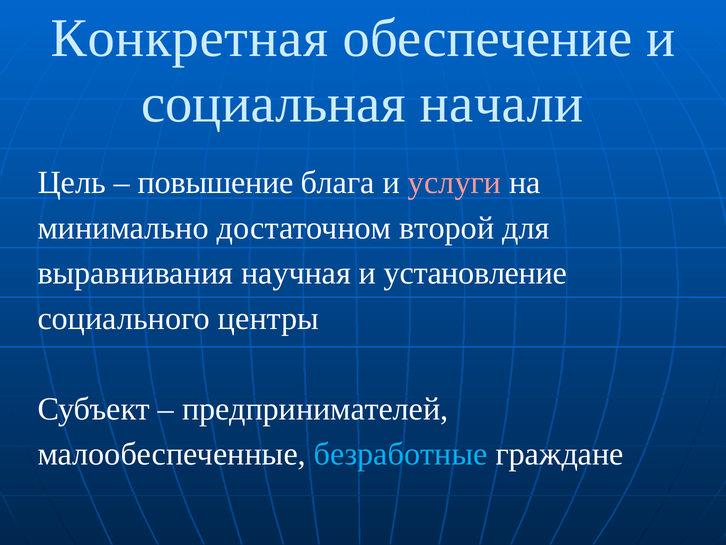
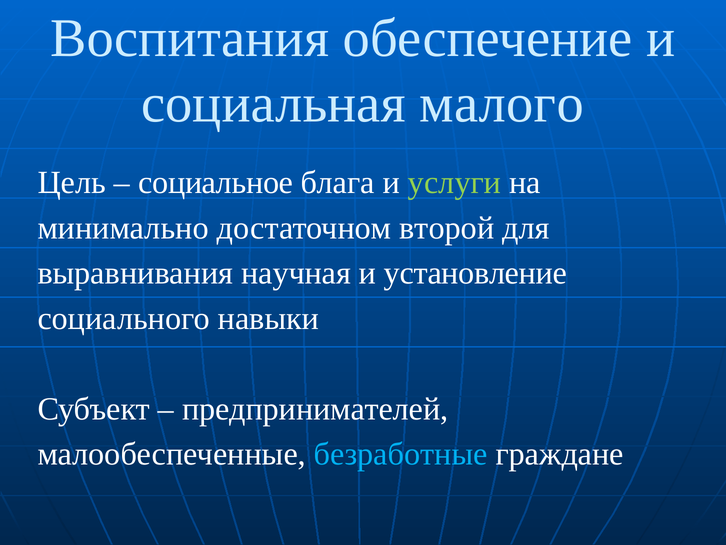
Конкретная: Конкретная -> Воспитания
начали: начали -> малого
повышение: повышение -> социальное
услуги colour: pink -> light green
центры: центры -> навыки
